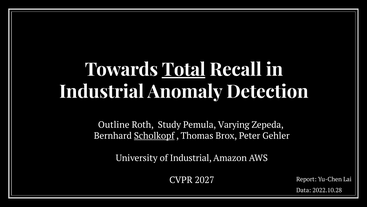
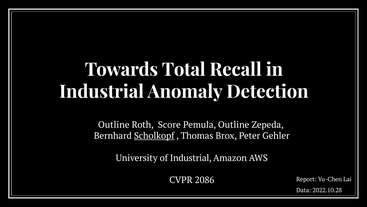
Total underline: present -> none
Study: Study -> Score
Pemula Varying: Varying -> Outline
2027: 2027 -> 2086
